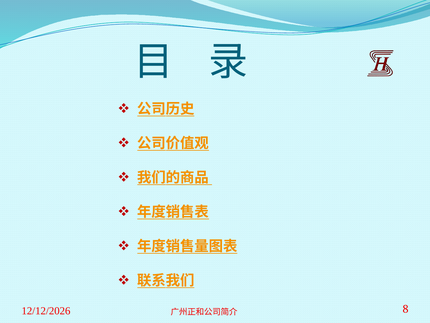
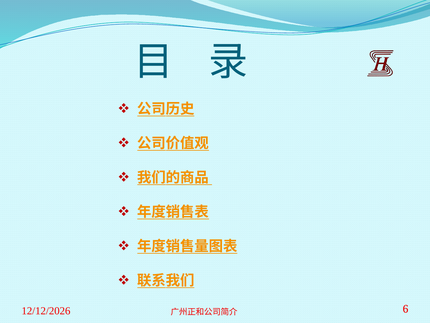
8: 8 -> 6
